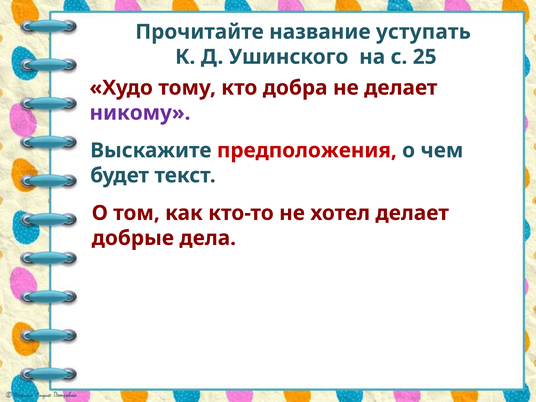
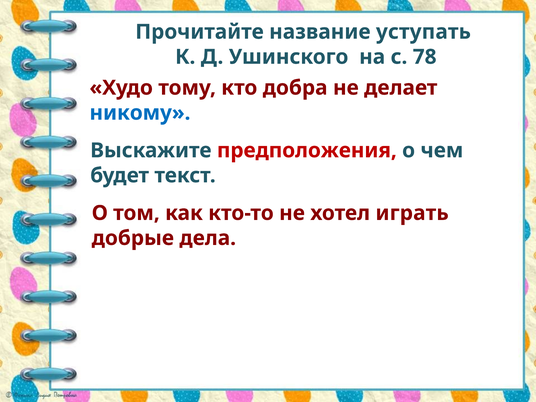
25: 25 -> 78
никому colour: purple -> blue
хотел делает: делает -> играть
